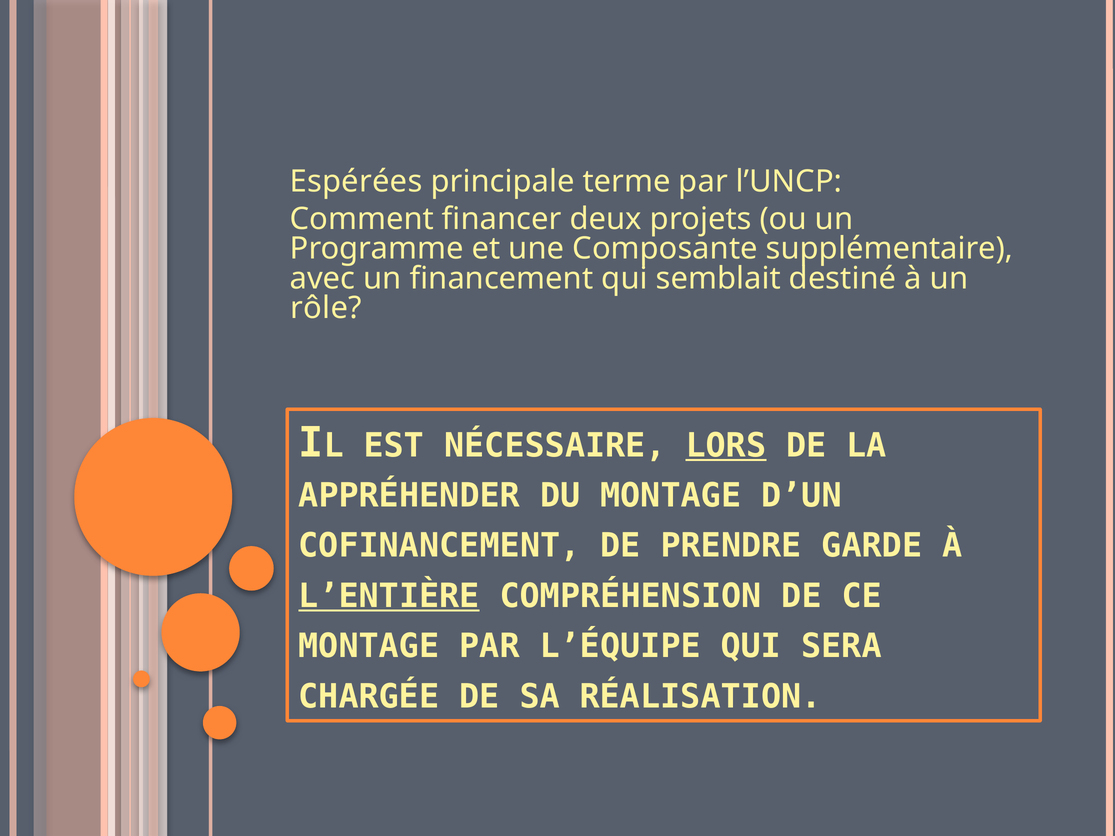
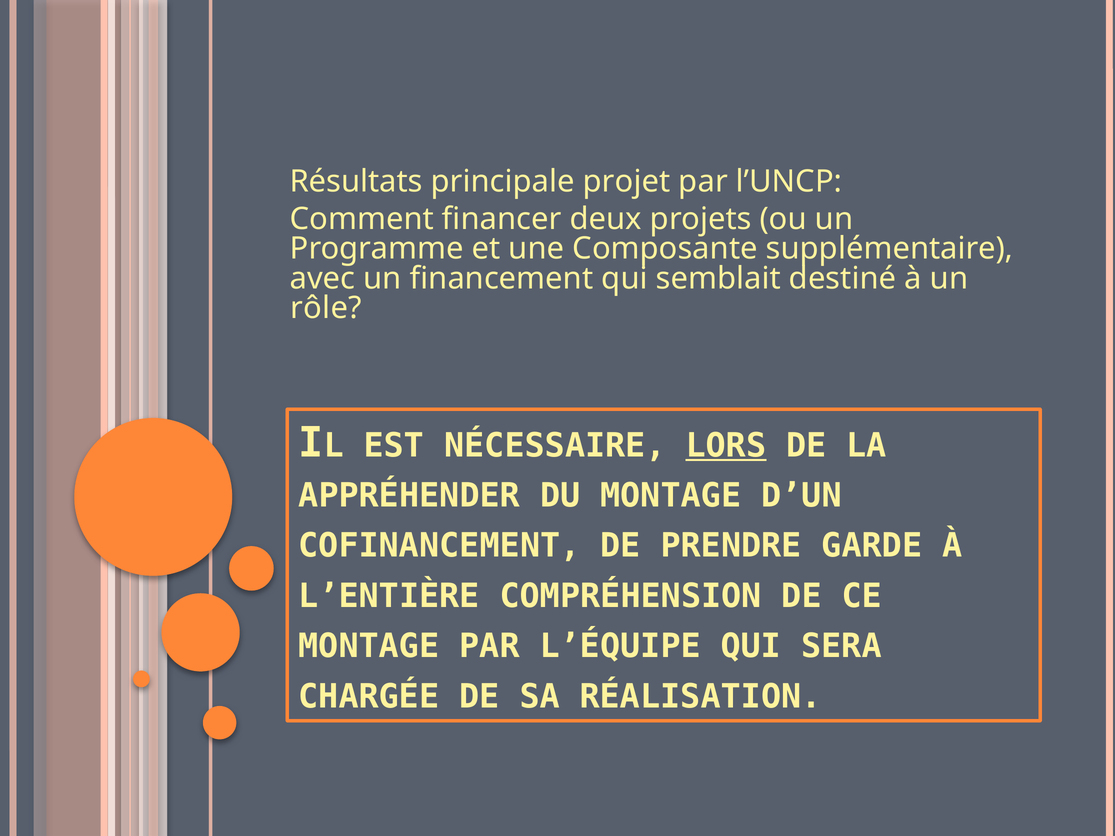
Espérées: Espérées -> Résultats
terme: terme -> projet
L’ENTIÈRE underline: present -> none
